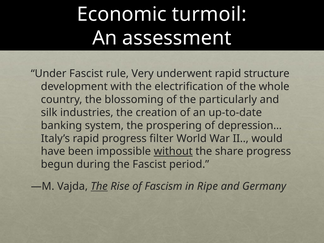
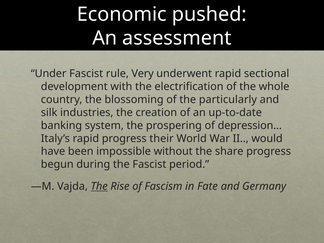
turmoil: turmoil -> pushed
structure: structure -> sectional
filter: filter -> their
without underline: present -> none
Ripe: Ripe -> Fate
